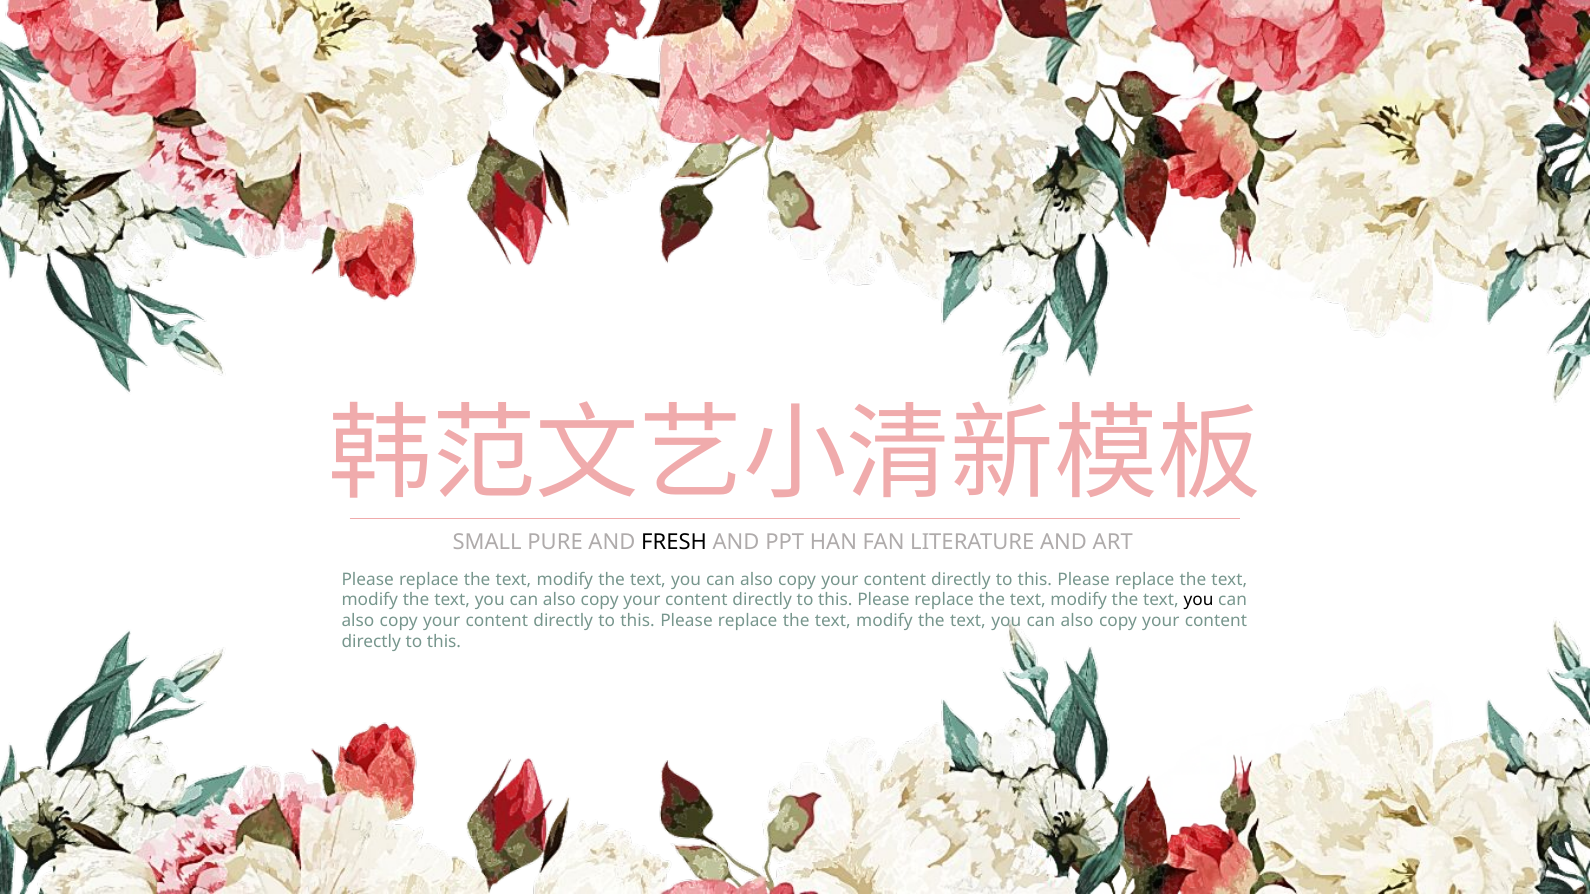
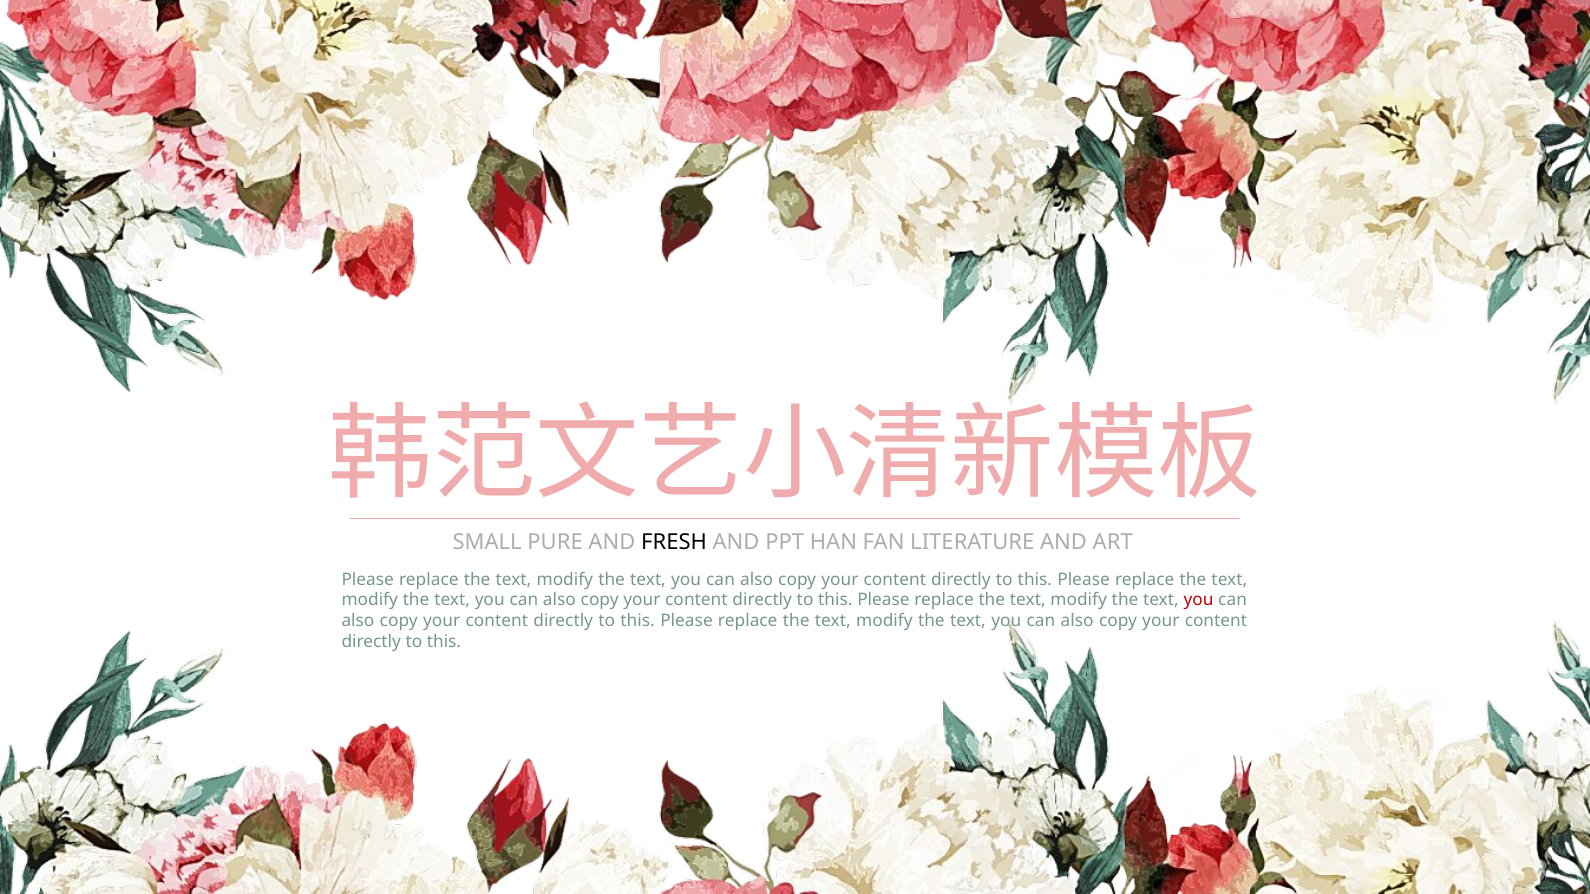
you at (1199, 600) colour: black -> red
